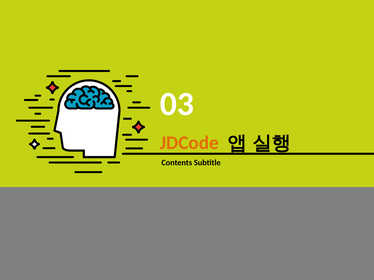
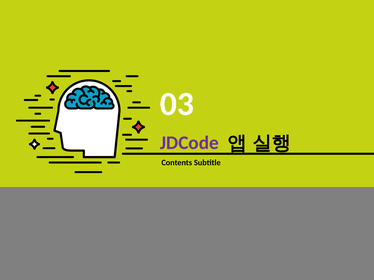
JDCode colour: orange -> purple
